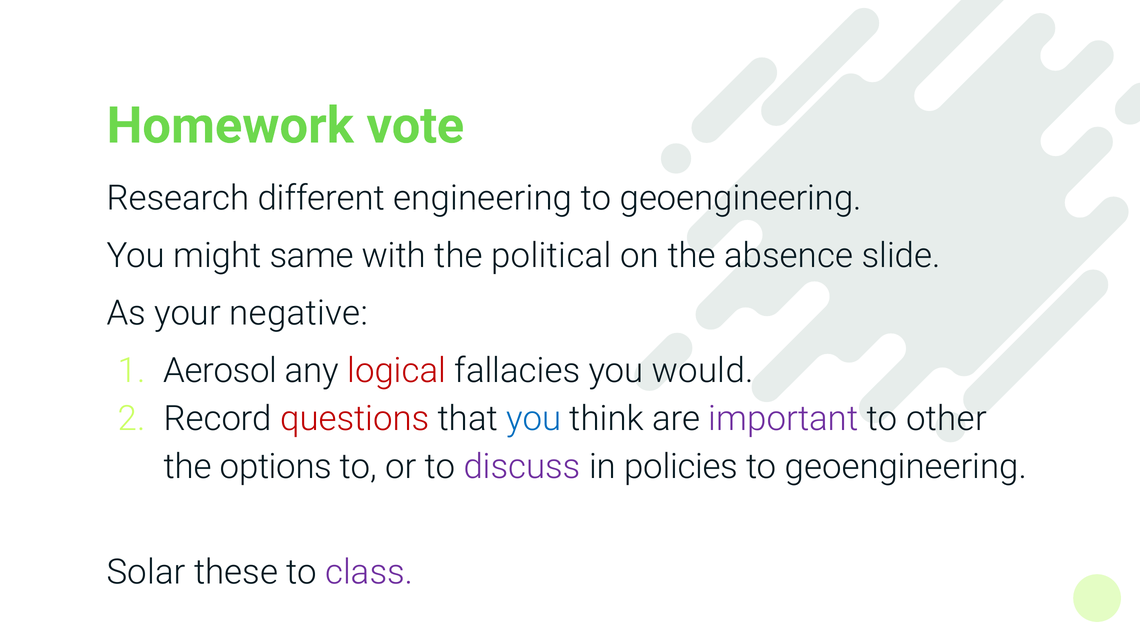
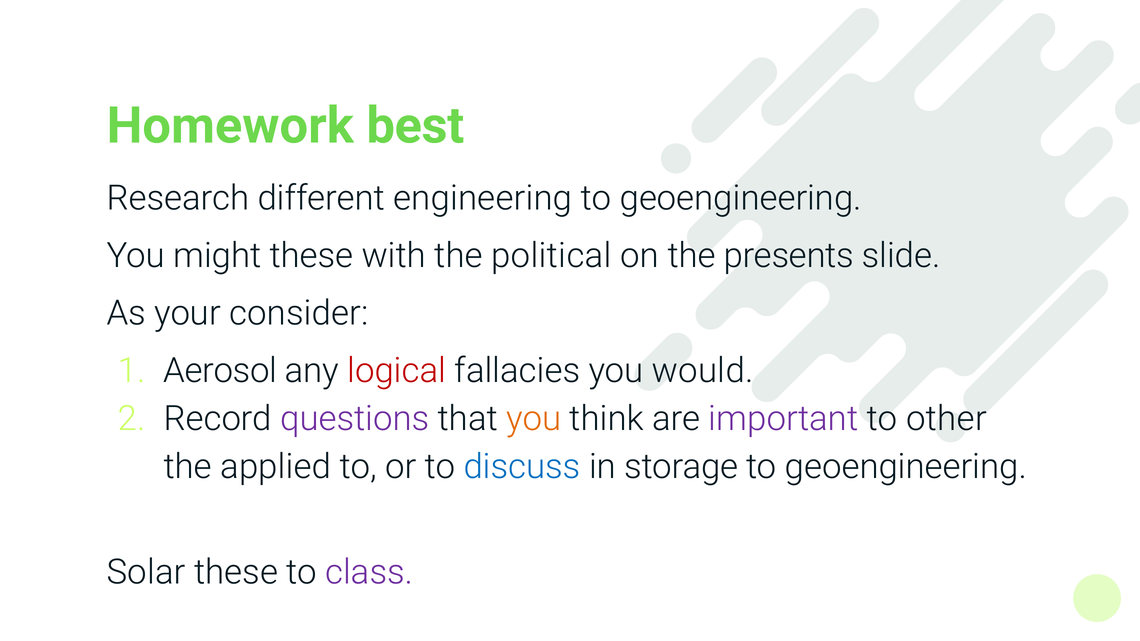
vote: vote -> best
might same: same -> these
absence: absence -> presents
negative: negative -> consider
questions colour: red -> purple
you at (534, 419) colour: blue -> orange
options: options -> applied
discuss colour: purple -> blue
policies: policies -> storage
